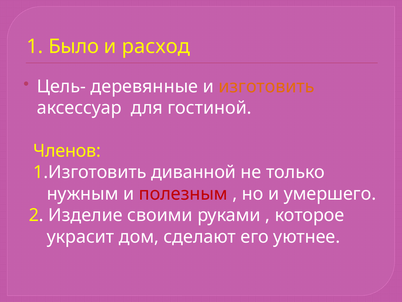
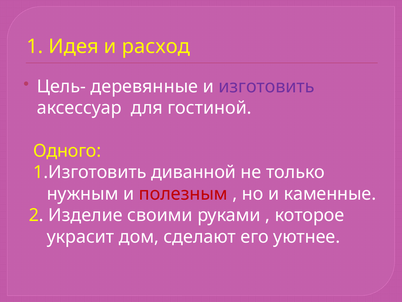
Было: Было -> Идея
изготовить colour: orange -> purple
Членов: Членов -> Одного
умершего: умершего -> каменные
